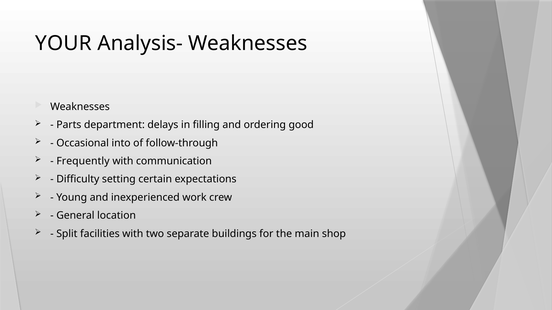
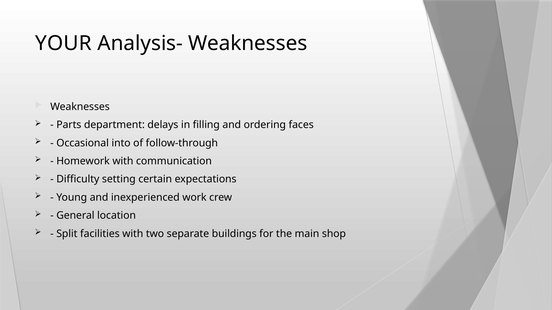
good: good -> faces
Frequently: Frequently -> Homework
